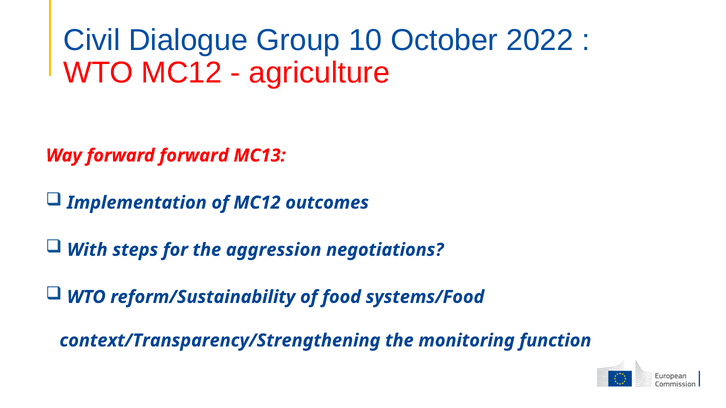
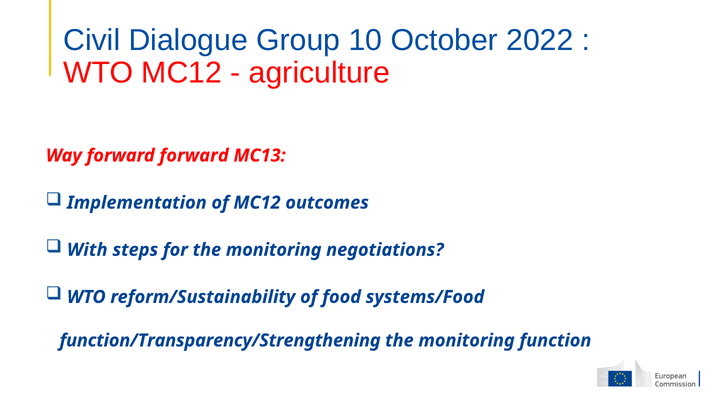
for the aggression: aggression -> monitoring
context/Transparency/Strengthening: context/Transparency/Strengthening -> function/Transparency/Strengthening
